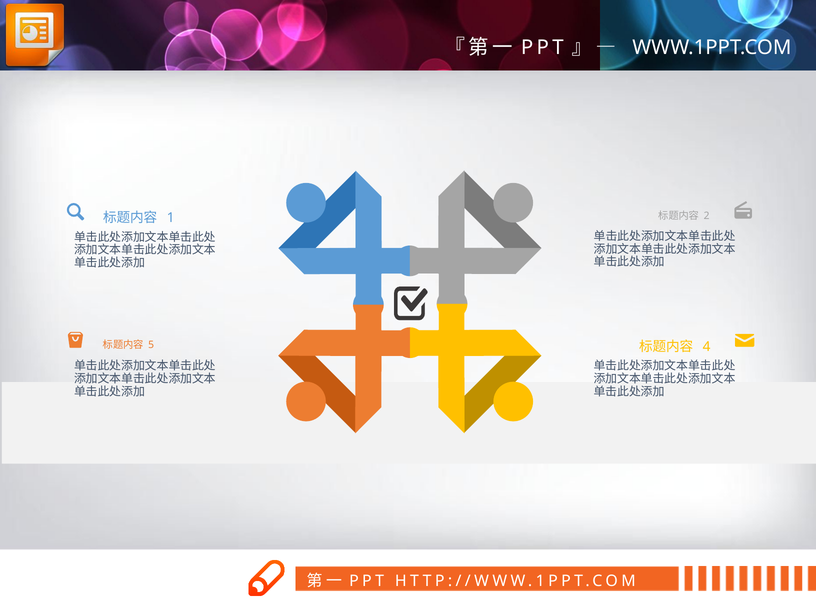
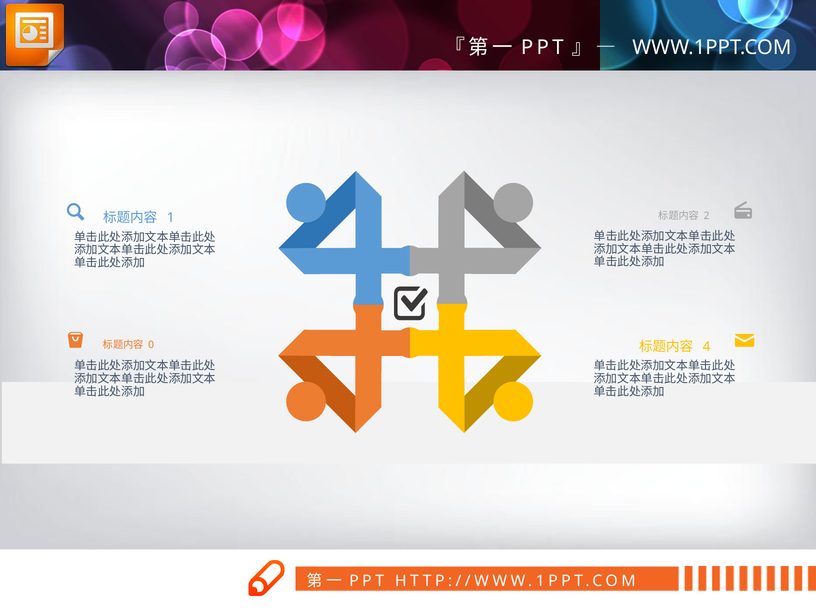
5: 5 -> 0
